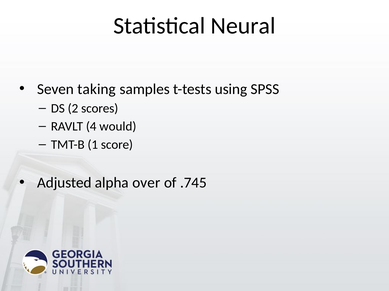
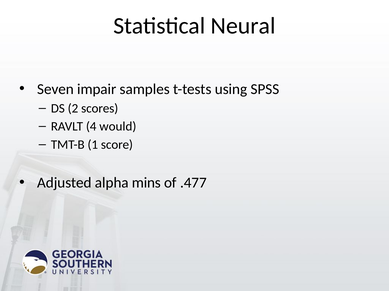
taking: taking -> impair
over: over -> mins
.745: .745 -> .477
